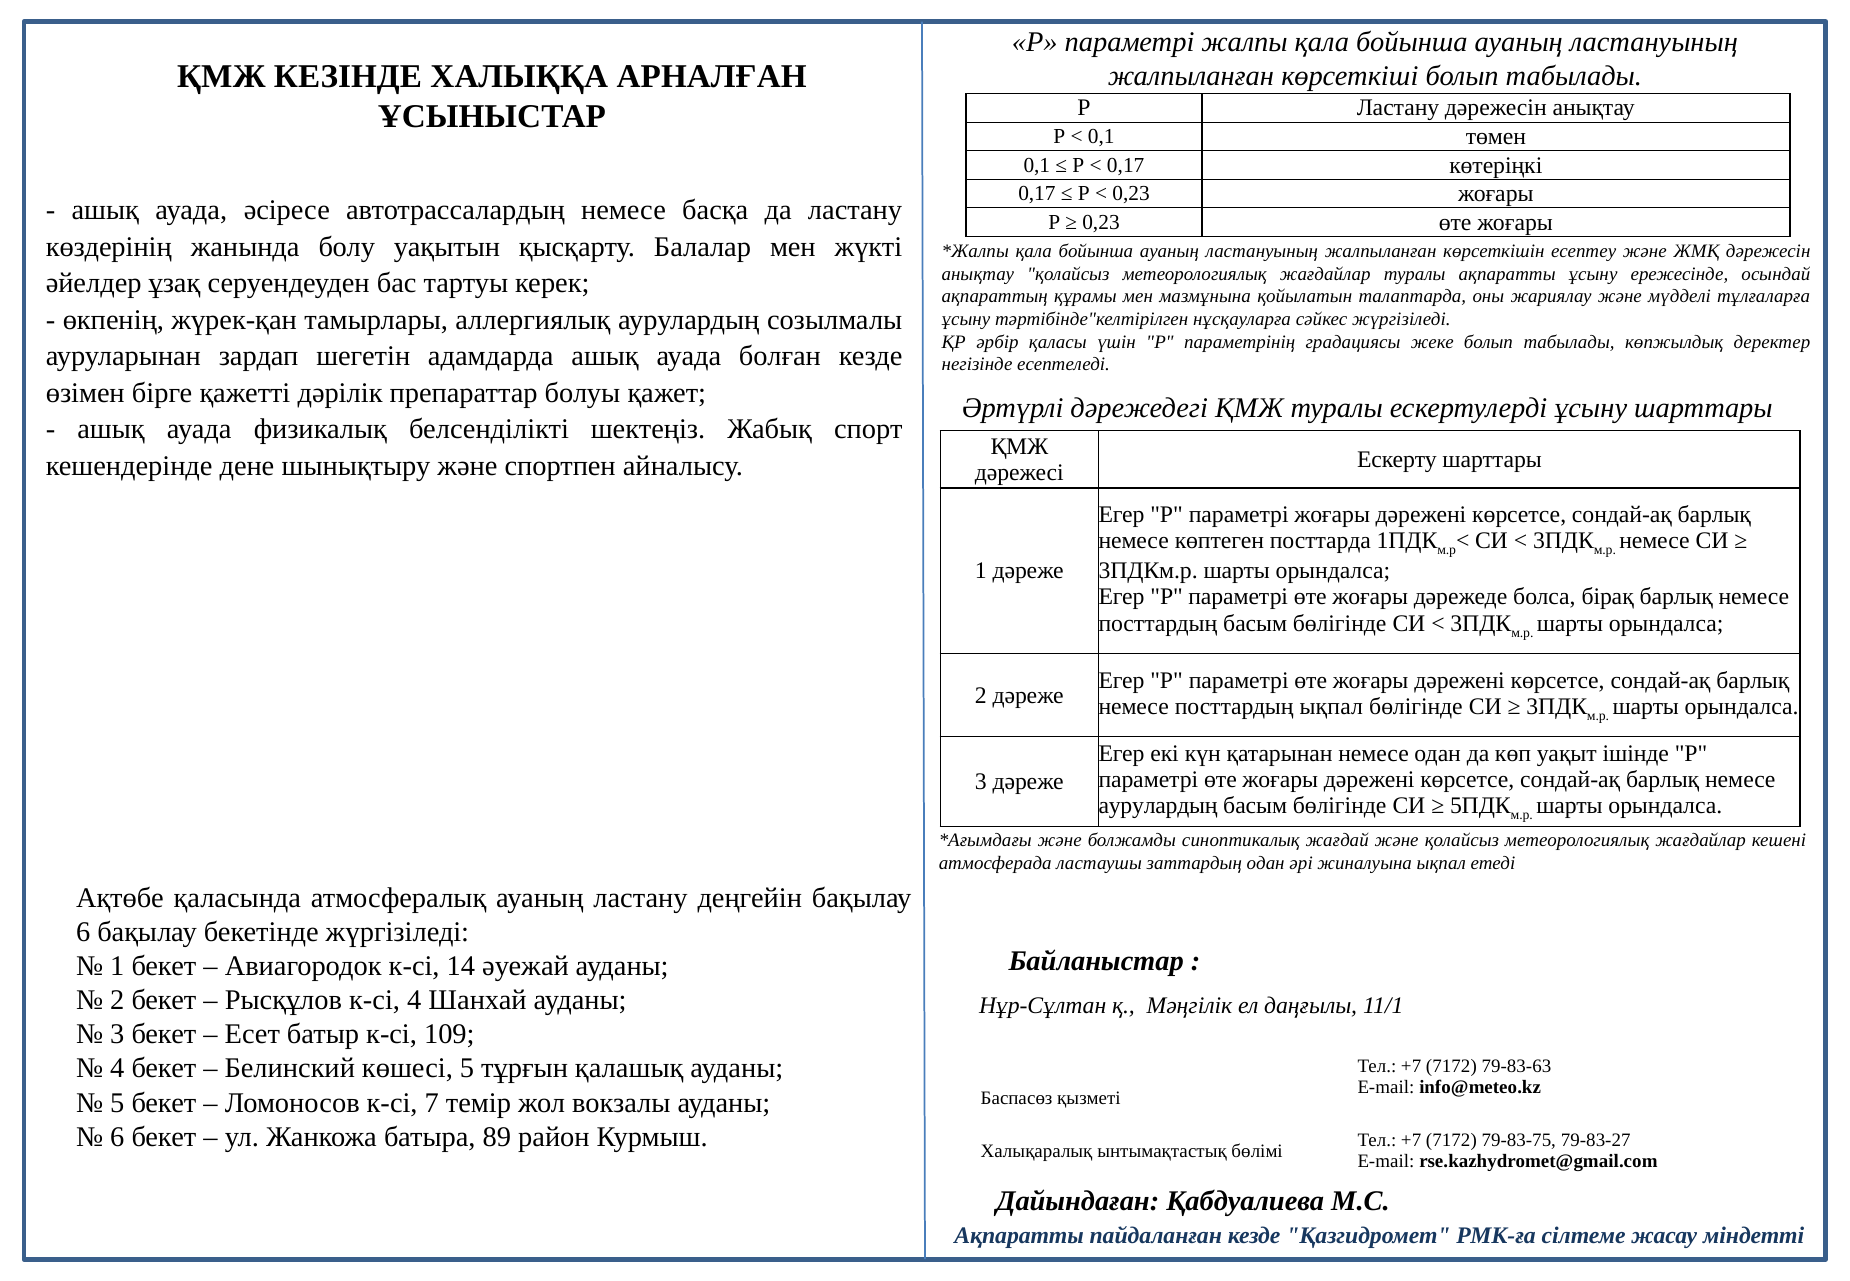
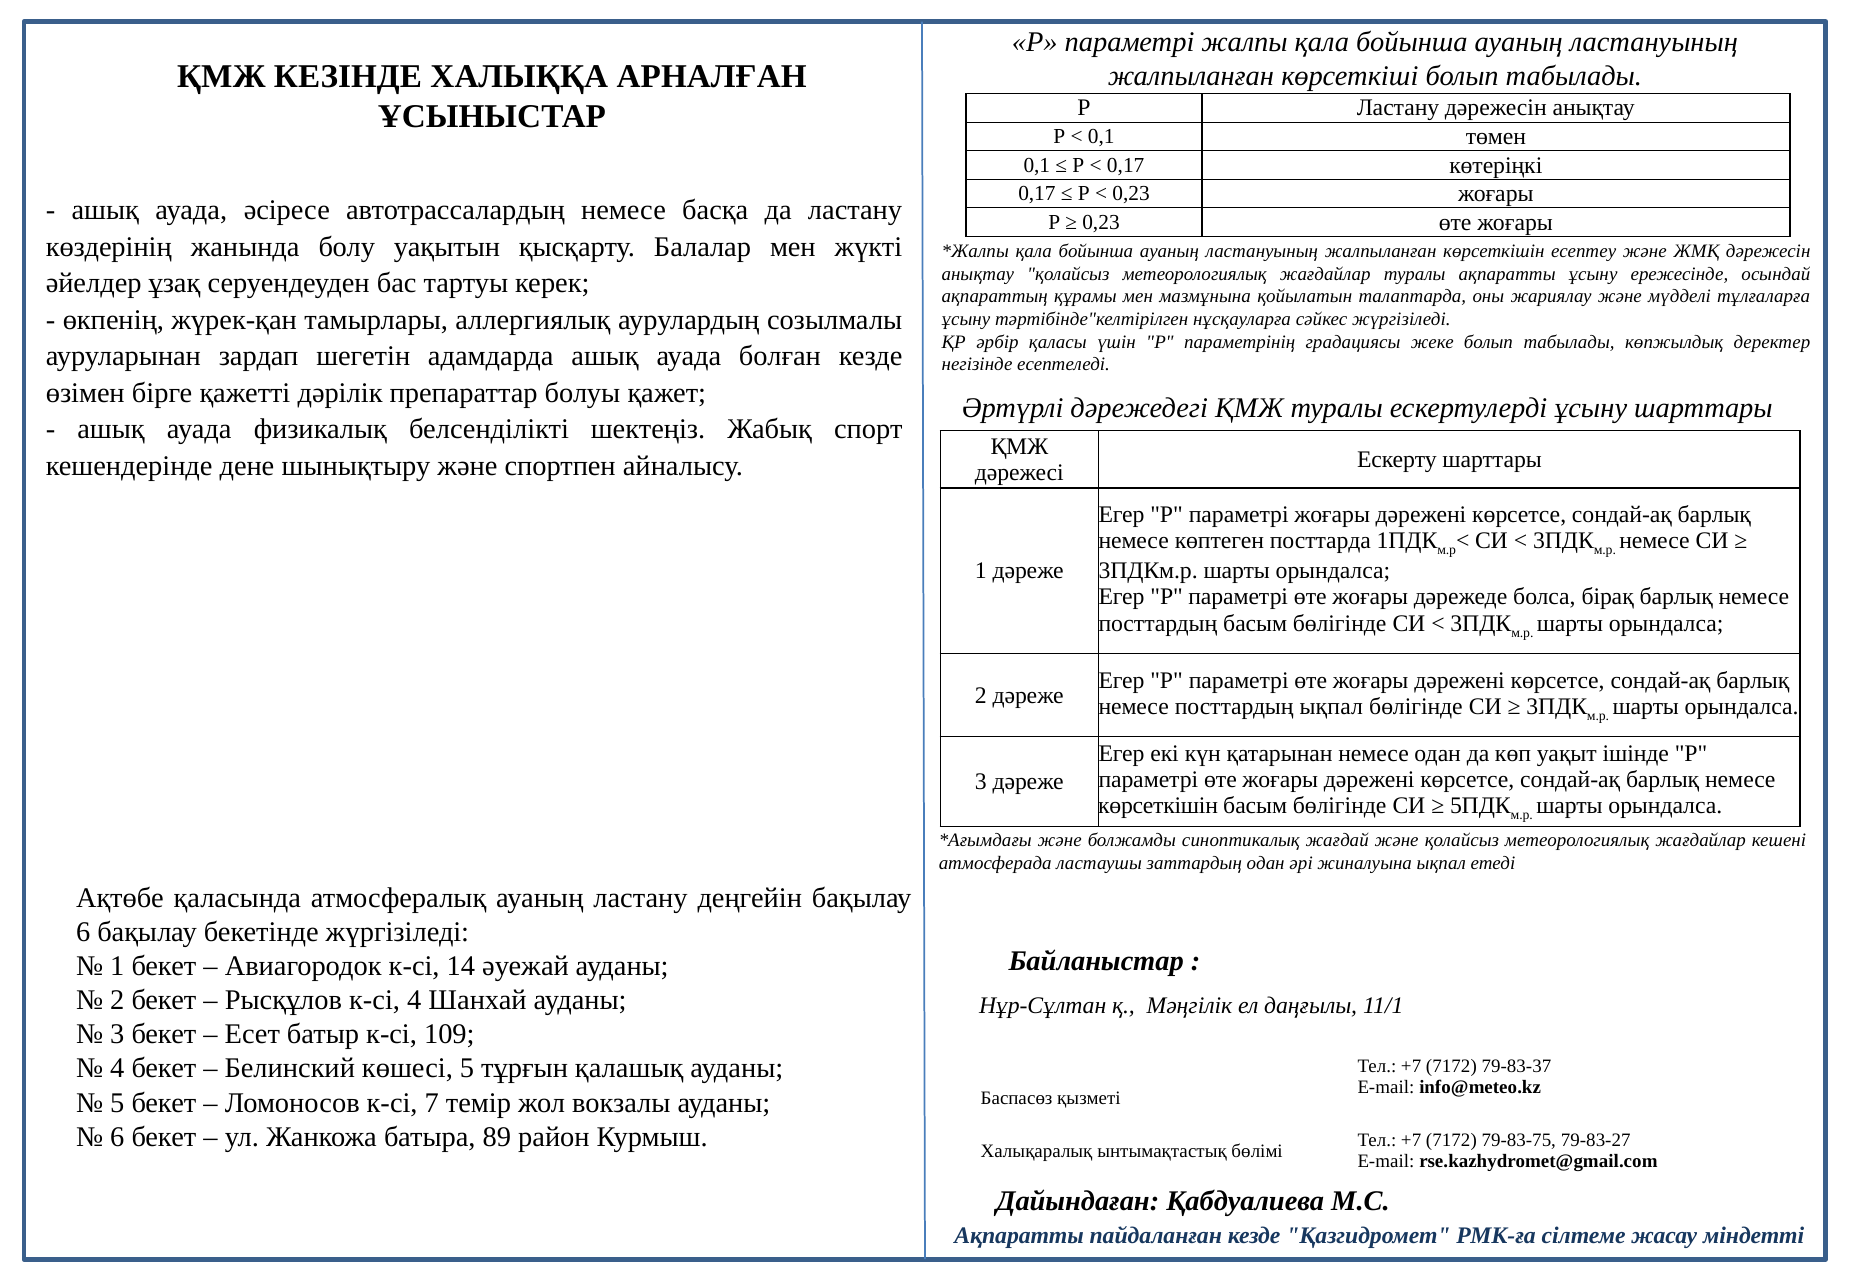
аурулардың at (1158, 806): аурулардың -> көрсеткішін
79-83-63: 79-83-63 -> 79-83-37
